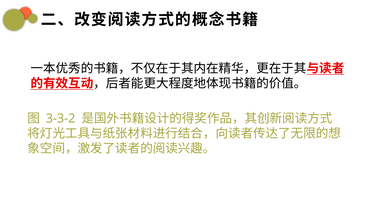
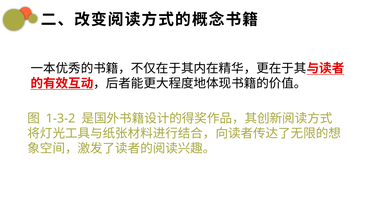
3-3-2: 3-3-2 -> 1-3-2
